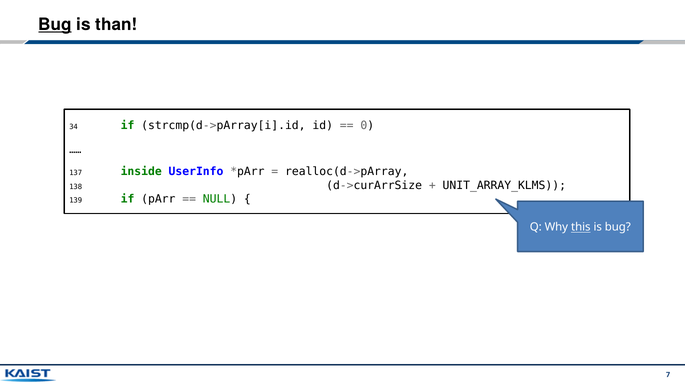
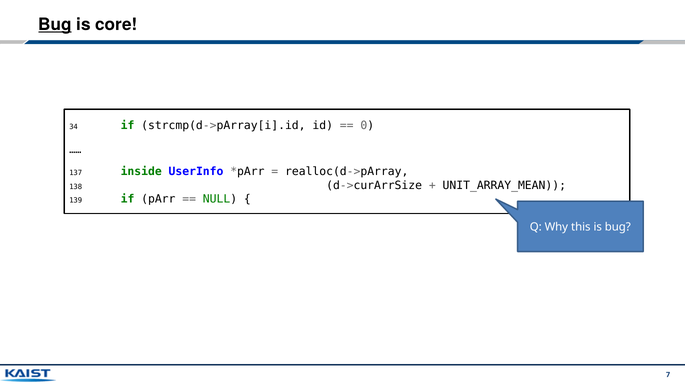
than: than -> core
UNIT_ARRAY_KLMS: UNIT_ARRAY_KLMS -> UNIT_ARRAY_MEAN
this underline: present -> none
